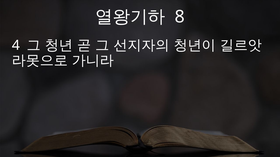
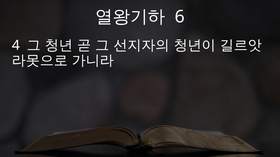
8: 8 -> 6
